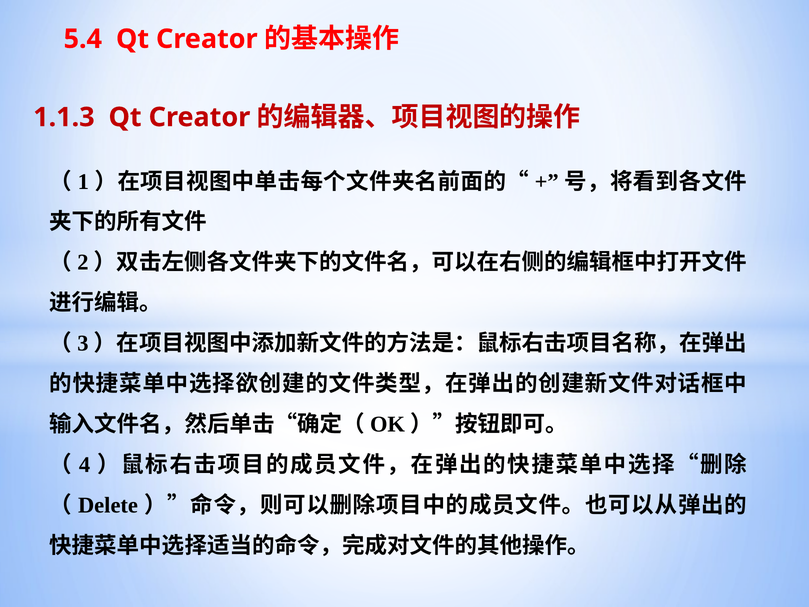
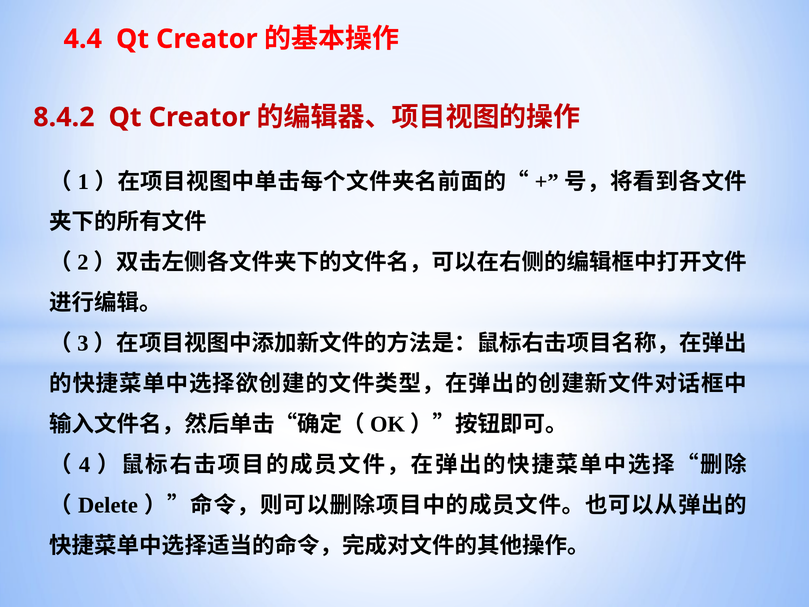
5.4: 5.4 -> 4.4
1.1.3: 1.1.3 -> 8.4.2
